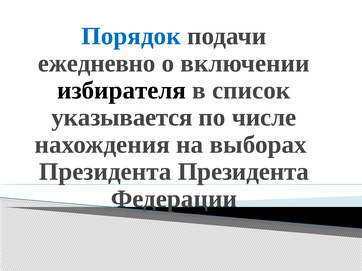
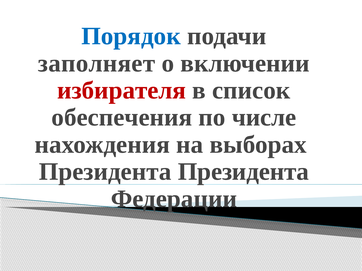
ежедневно: ежедневно -> заполняет
избирателя colour: black -> red
указывается: указывается -> обеспечения
